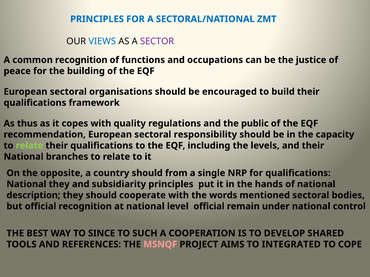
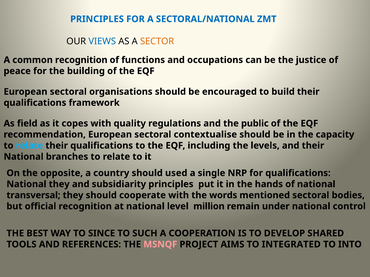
SECTOR colour: purple -> orange
thus: thus -> field
responsibility: responsibility -> contextualise
relate at (29, 146) colour: light green -> light blue
from: from -> used
description: description -> transversal
level official: official -> million
COPE: COPE -> INTO
